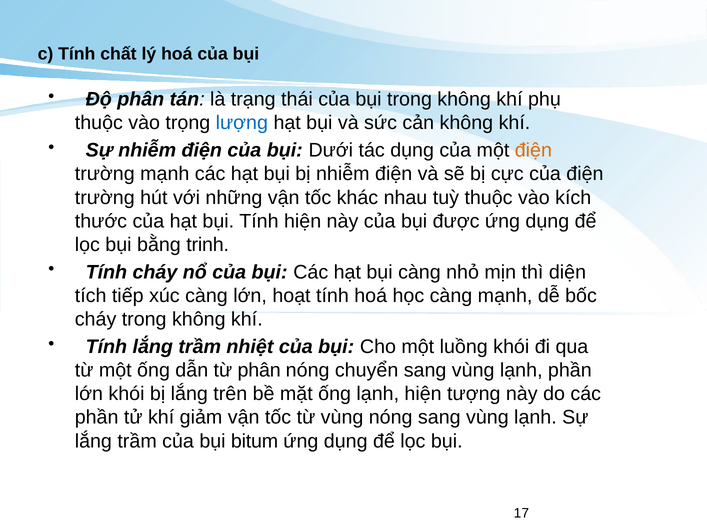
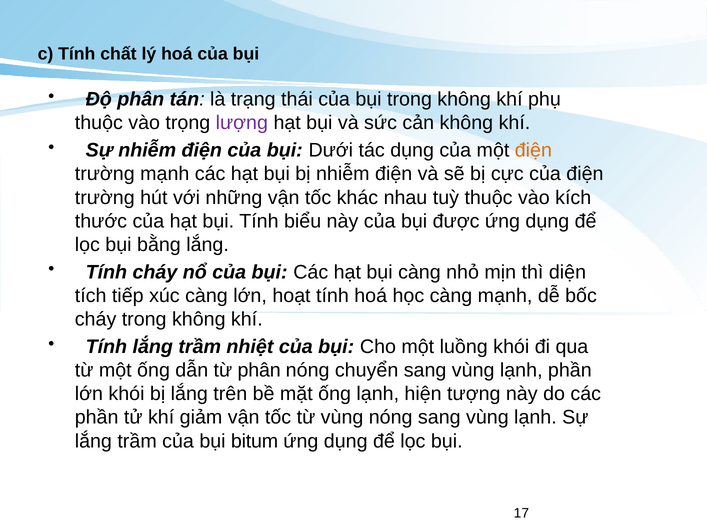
lượng colour: blue -> purple
Tính hiện: hiện -> biểu
bằng trinh: trinh -> lắng
